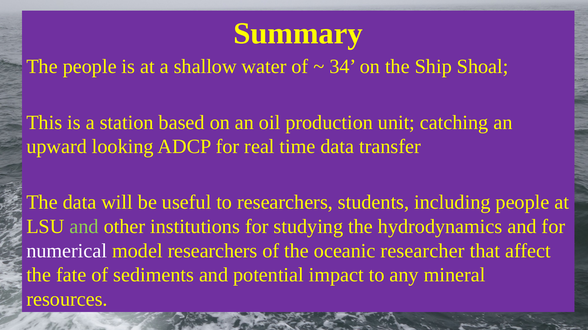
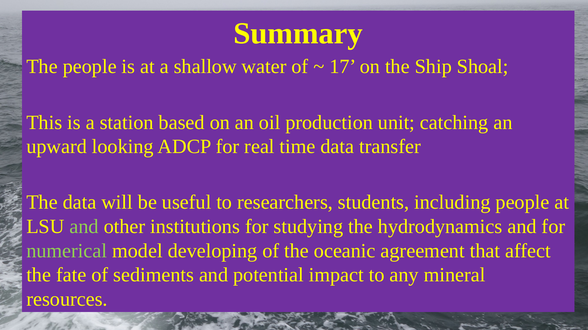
34: 34 -> 17
numerical colour: white -> light green
model researchers: researchers -> developing
researcher: researcher -> agreement
